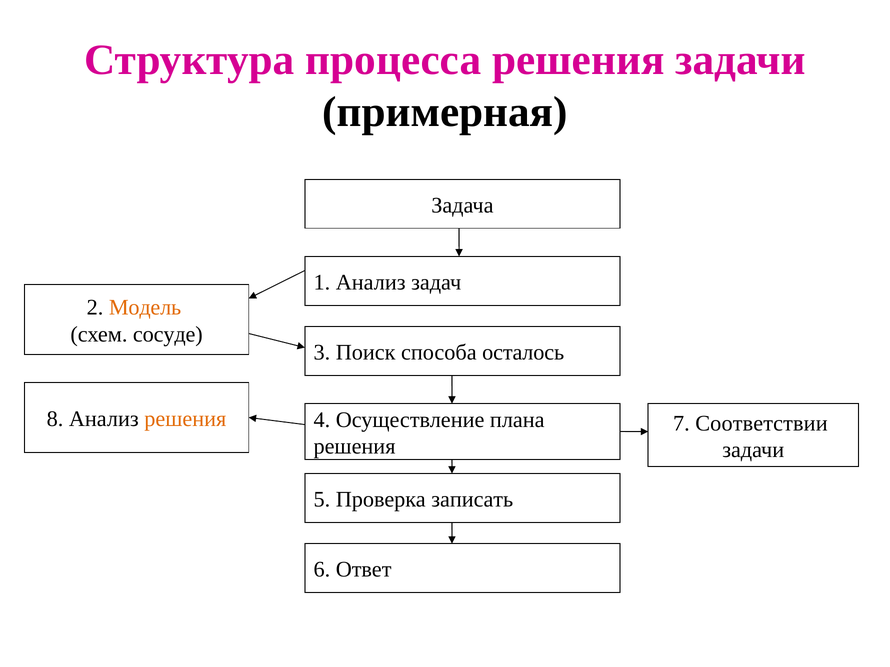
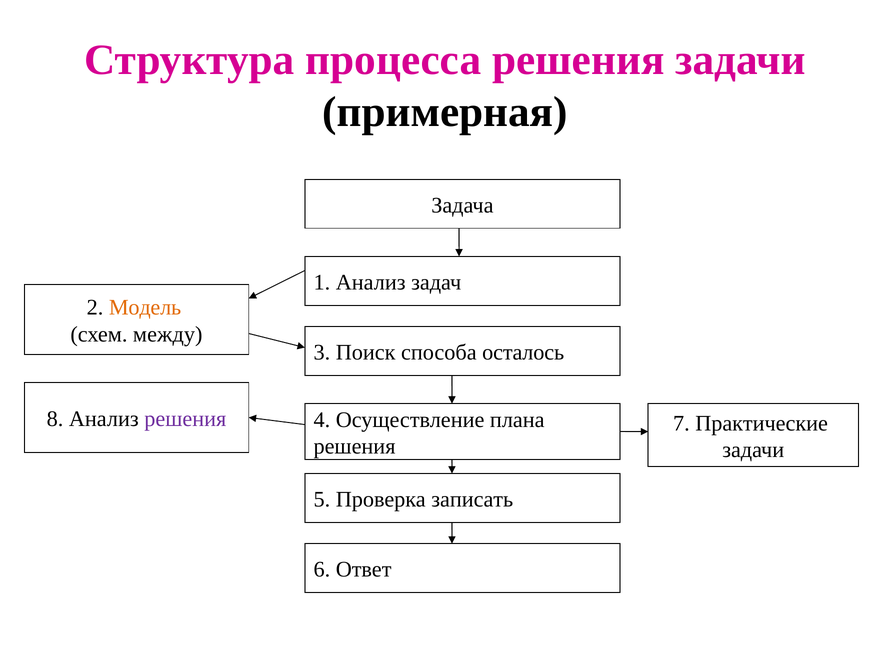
сосуде: сосуде -> между
решения at (185, 419) colour: orange -> purple
Соответствии: Соответствии -> Практические
